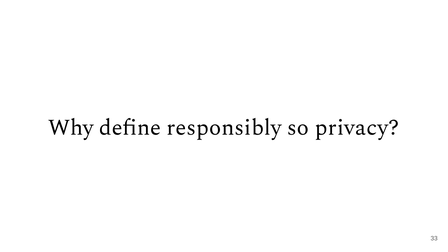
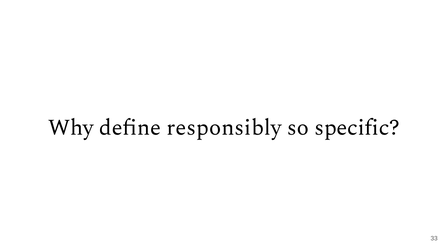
privacy: privacy -> specific
